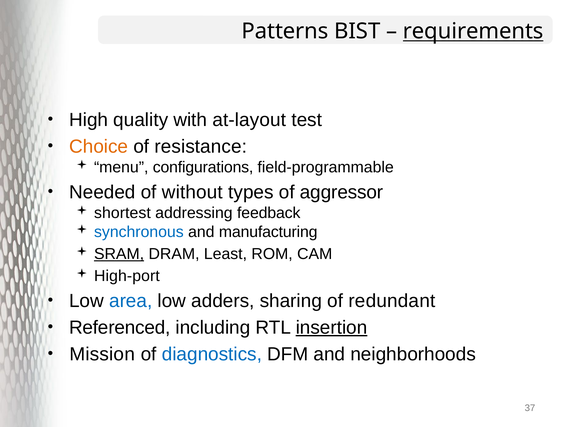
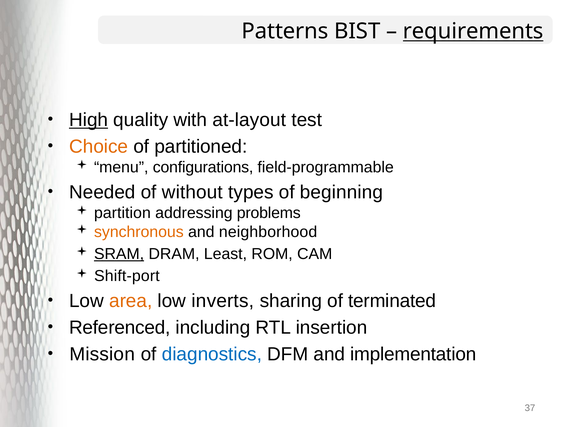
High underline: none -> present
resistance: resistance -> partitioned
aggressor: aggressor -> beginning
shortest: shortest -> partition
feedback: feedback -> problems
synchronous colour: blue -> orange
manufacturing: manufacturing -> neighborhood
High-port: High-port -> Shift-port
area colour: blue -> orange
adders: adders -> inverts
redundant: redundant -> terminated
insertion underline: present -> none
neighborhoods: neighborhoods -> implementation
